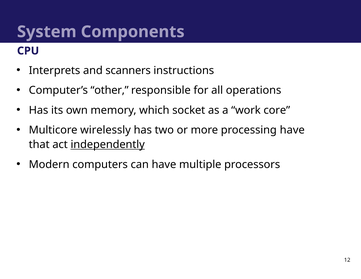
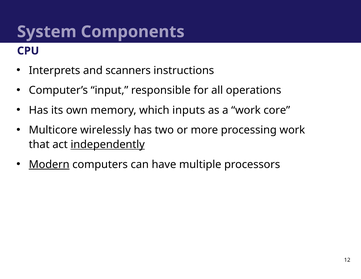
other: other -> input
socket: socket -> inputs
processing have: have -> work
Modern underline: none -> present
